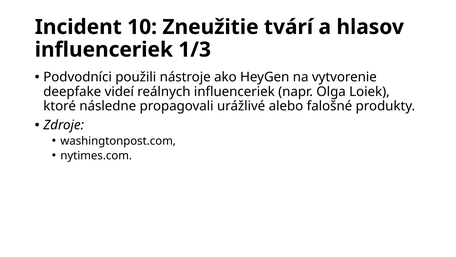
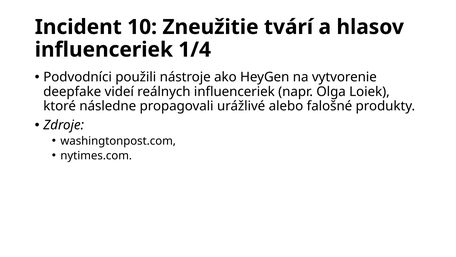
1/3: 1/3 -> 1/4
